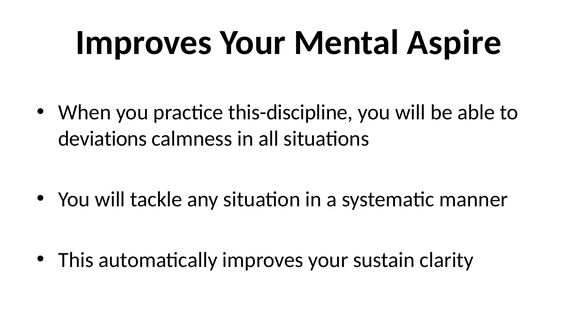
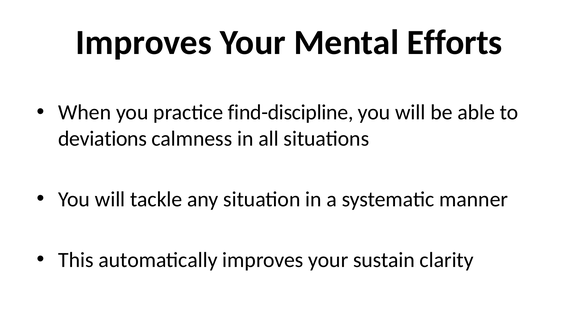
Aspire: Aspire -> Efforts
this-discipline: this-discipline -> find-discipline
